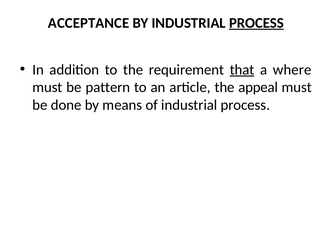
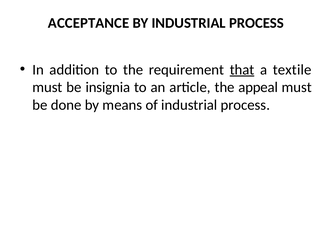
PROCESS at (256, 23) underline: present -> none
where: where -> textile
pattern: pattern -> insignia
